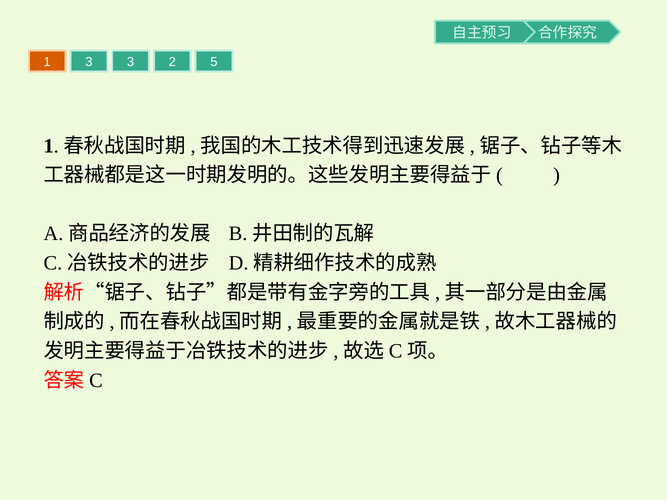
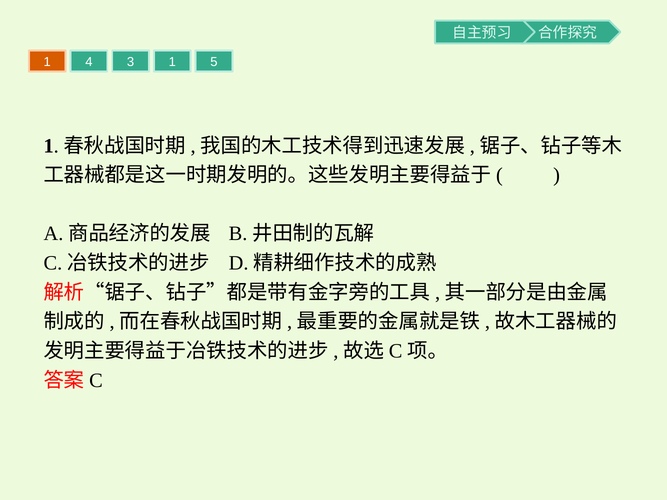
1 3: 3 -> 4
3 2: 2 -> 1
